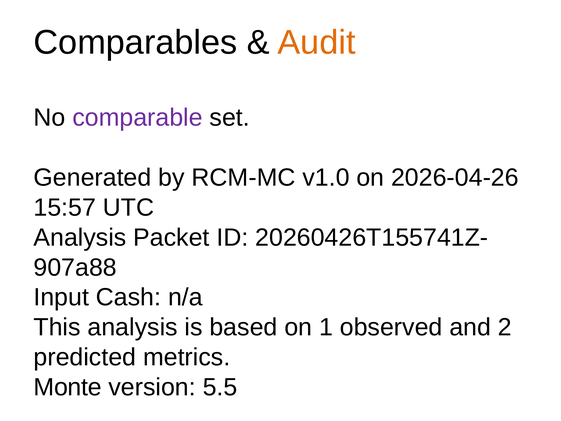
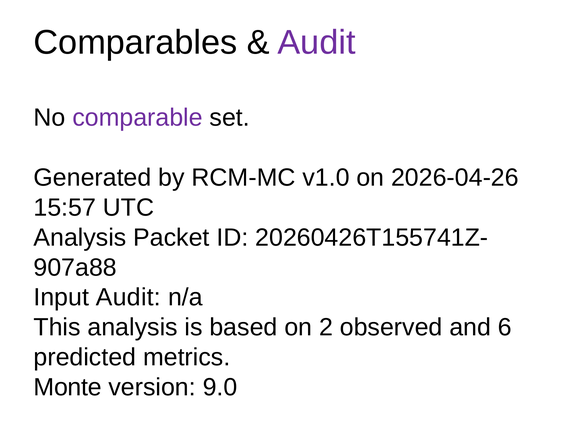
Audit at (316, 43) colour: orange -> purple
Input Cash: Cash -> Audit
1: 1 -> 2
2: 2 -> 6
5.5: 5.5 -> 9.0
